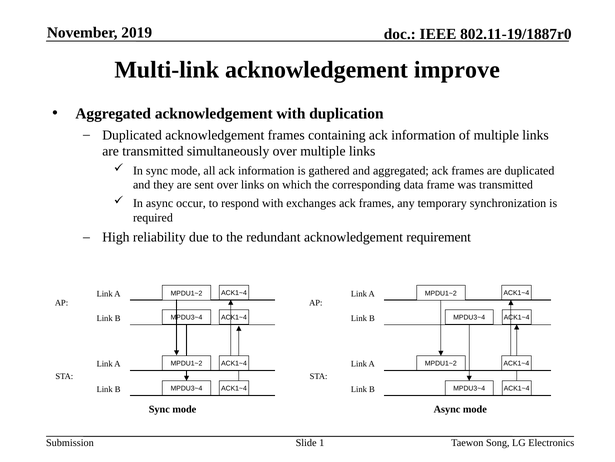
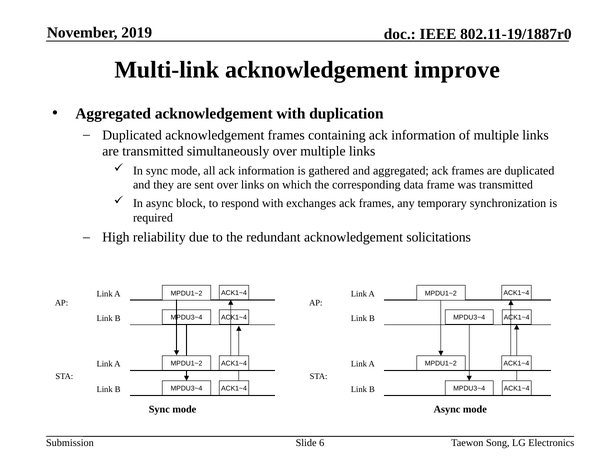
occur: occur -> block
requirement: requirement -> solicitations
1: 1 -> 6
